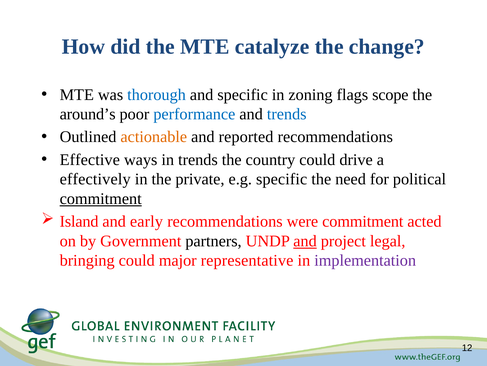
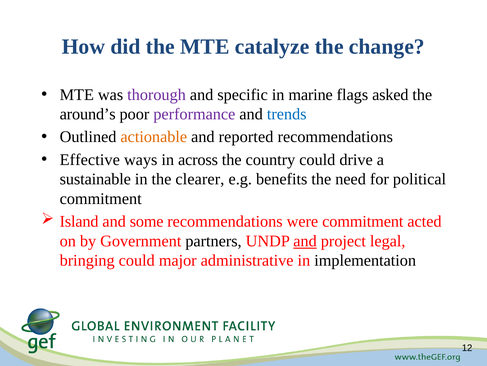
thorough colour: blue -> purple
zoning: zoning -> marine
scope: scope -> asked
performance colour: blue -> purple
in trends: trends -> across
effectively: effectively -> sustainable
private: private -> clearer
e.g specific: specific -> benefits
commitment at (101, 198) underline: present -> none
early: early -> some
representative: representative -> administrative
implementation colour: purple -> black
